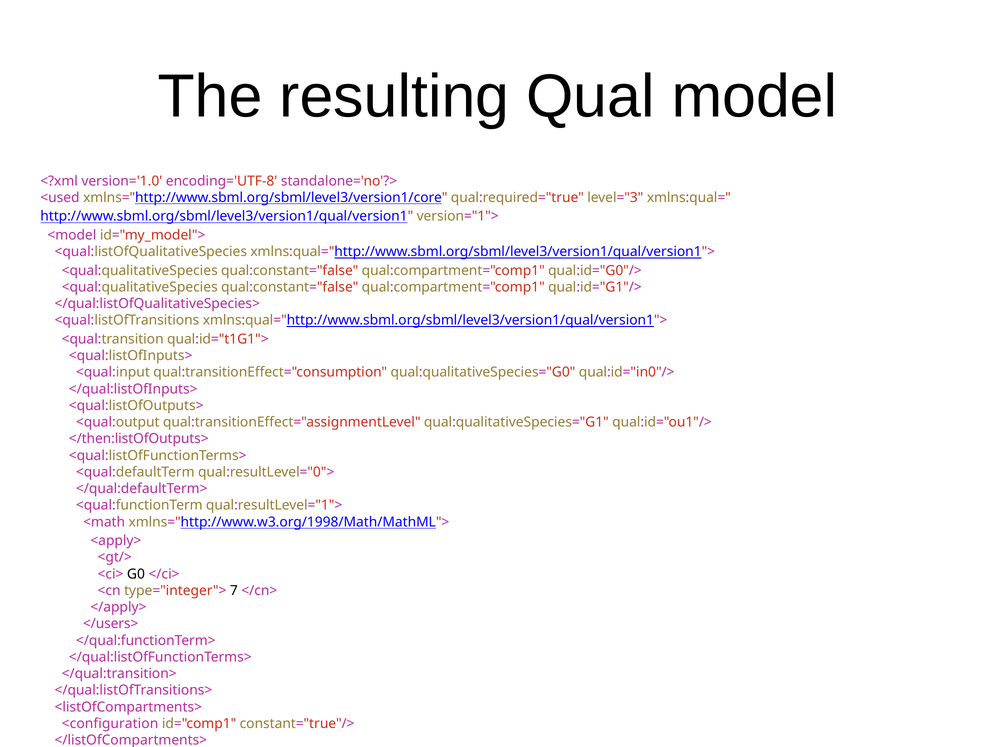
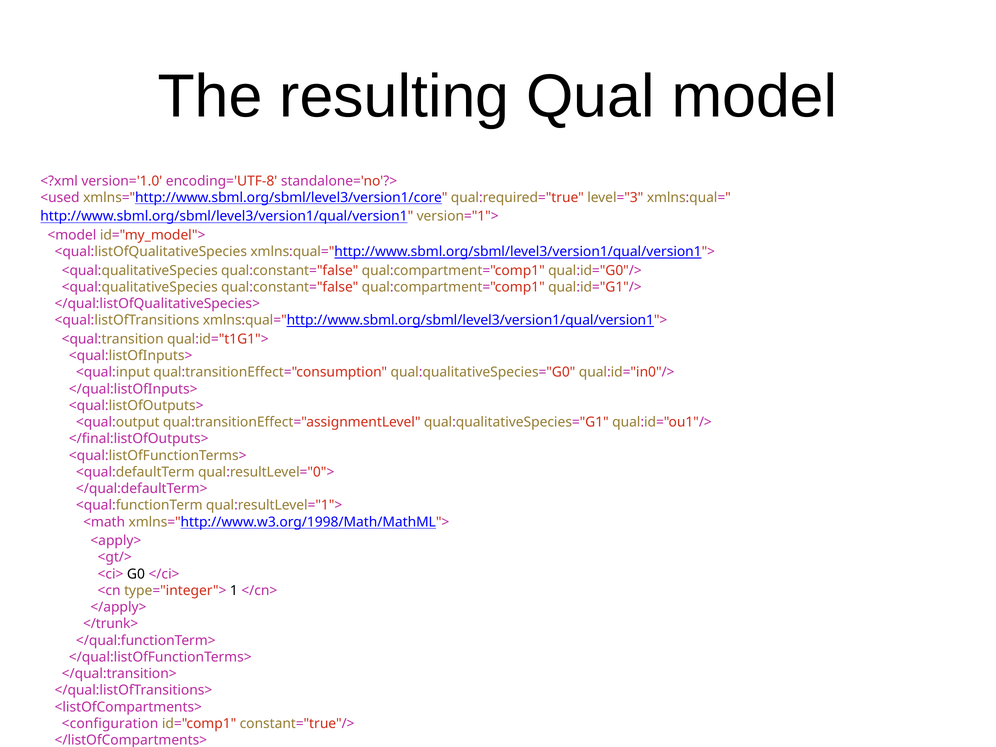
</then:listOfOutputs>: </then:listOfOutputs> -> </final:listOfOutputs>
7: 7 -> 1
</users>: </users> -> </trunk>
